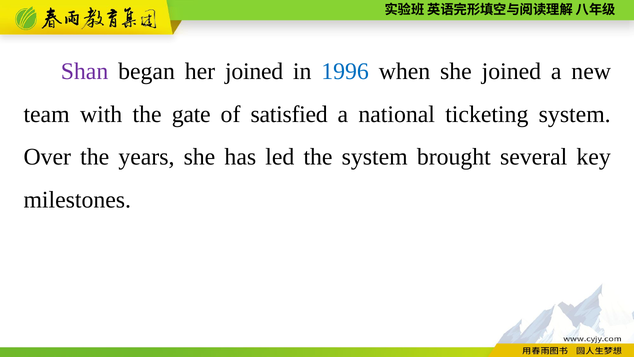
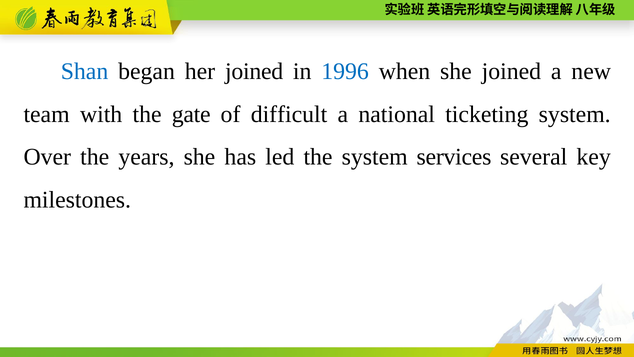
Shan colour: purple -> blue
satisfied: satisfied -> difficult
brought: brought -> services
